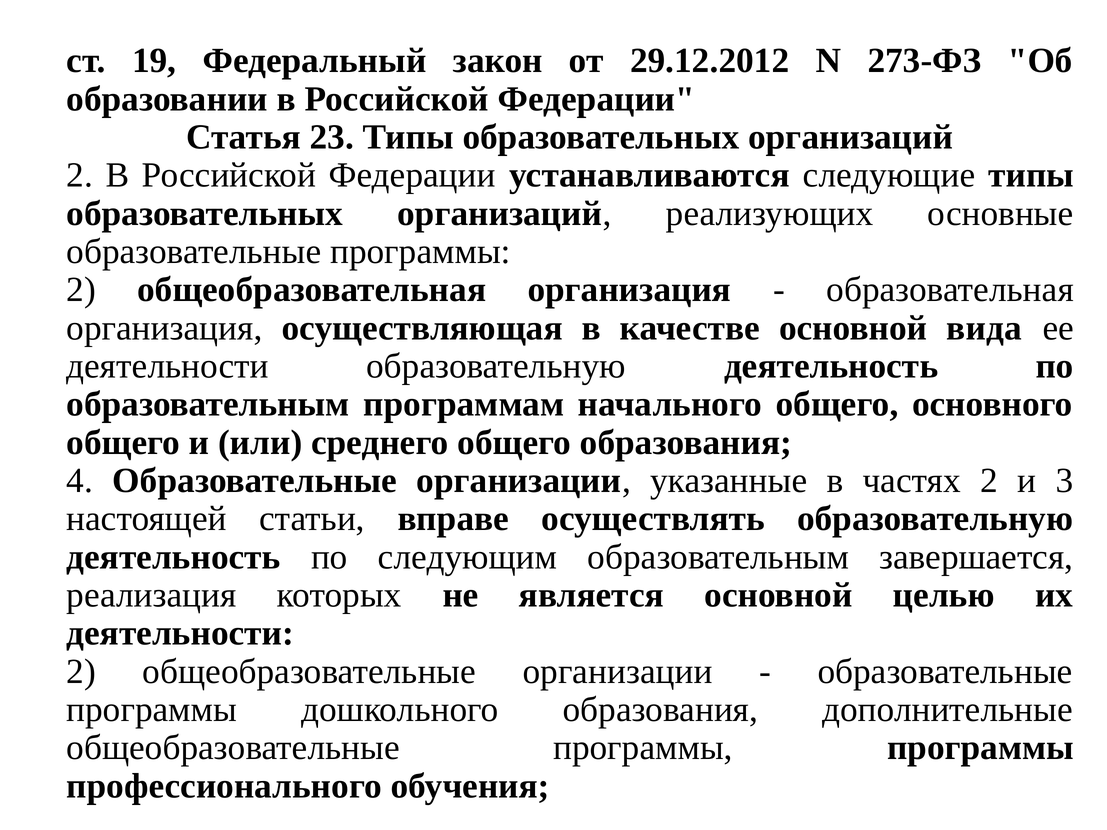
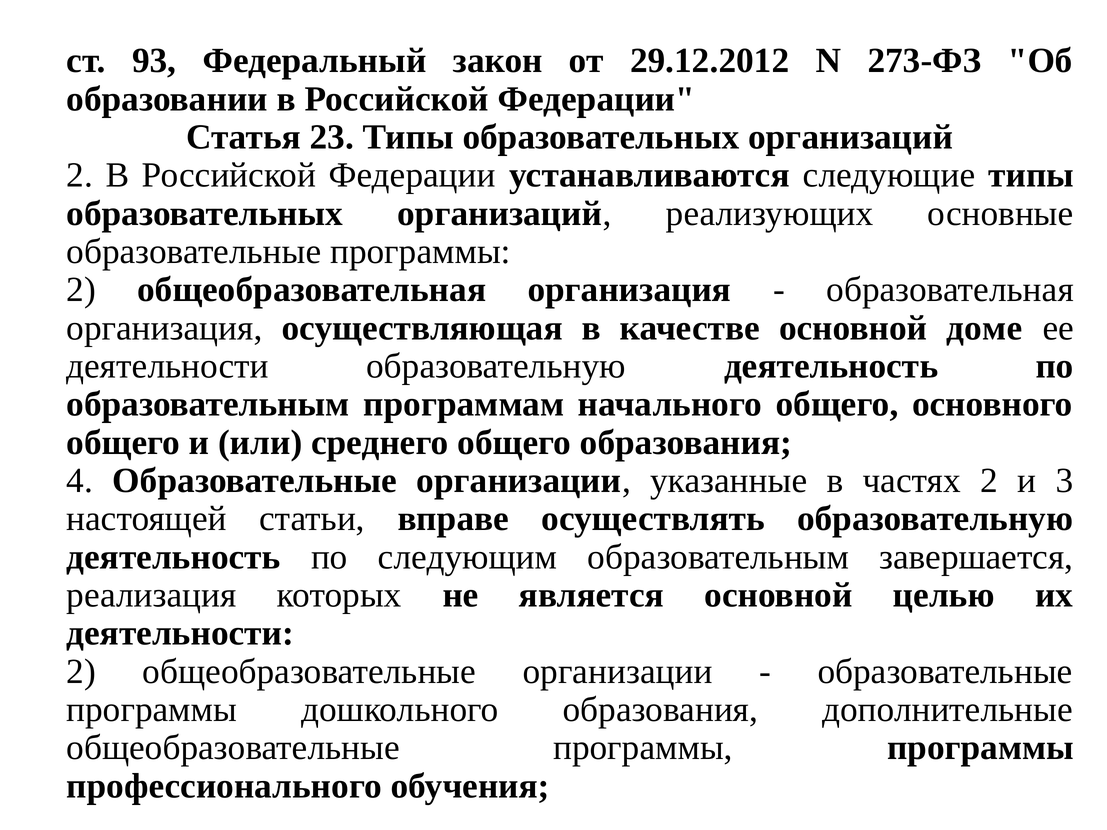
19: 19 -> 93
вида: вида -> доме
